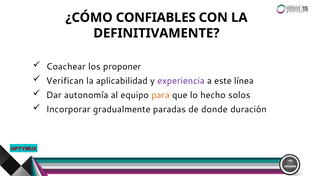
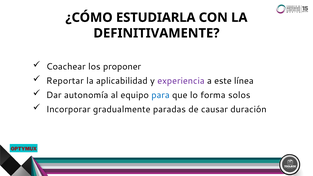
CONFIABLES: CONFIABLES -> ESTUDIARLA
Verifican: Verifican -> Reportar
para colour: orange -> blue
hecho: hecho -> forma
donde: donde -> causar
